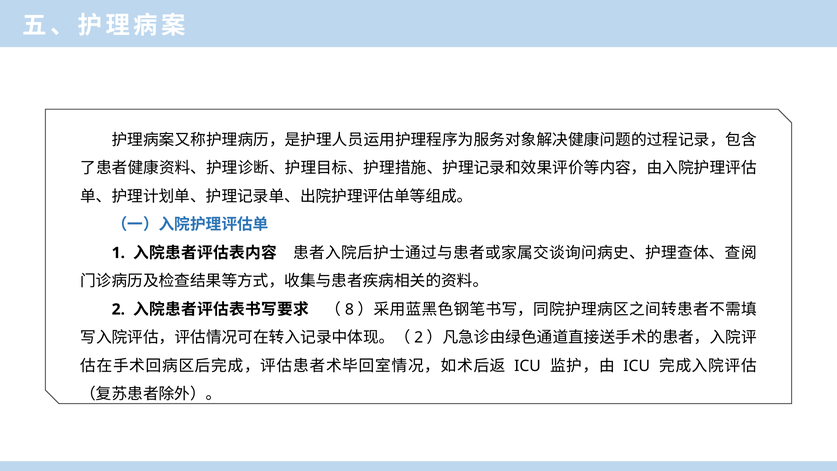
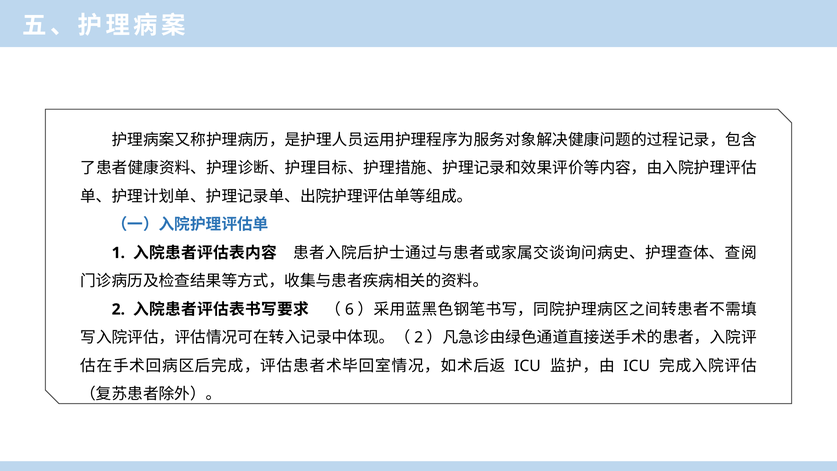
8: 8 -> 6
